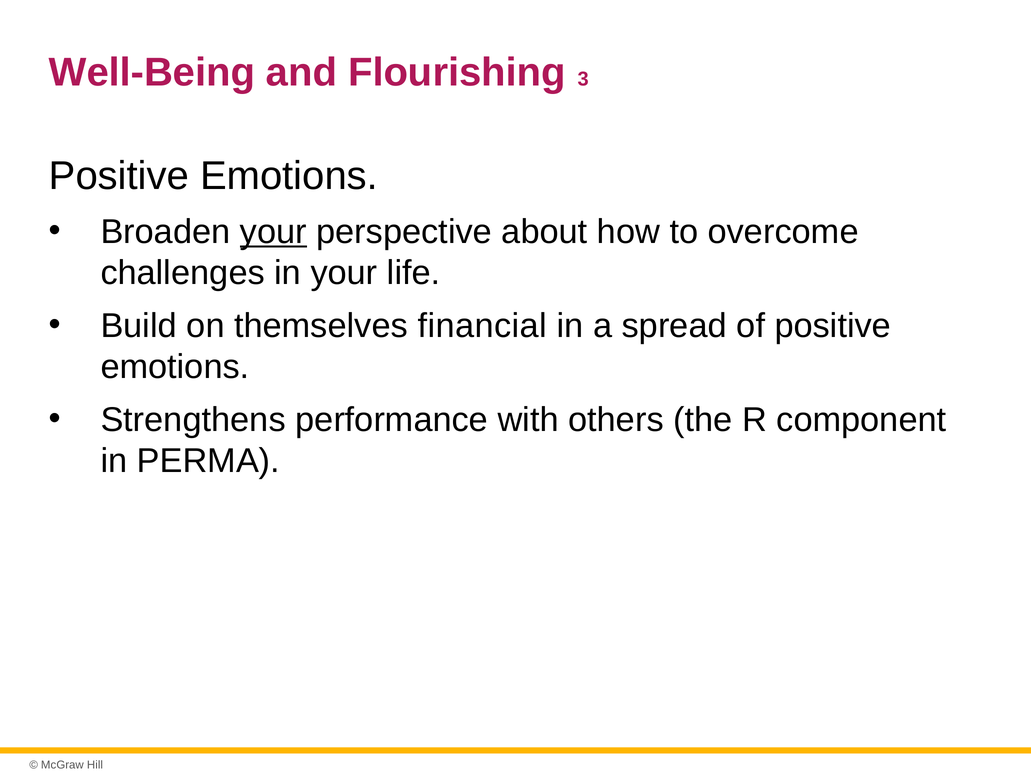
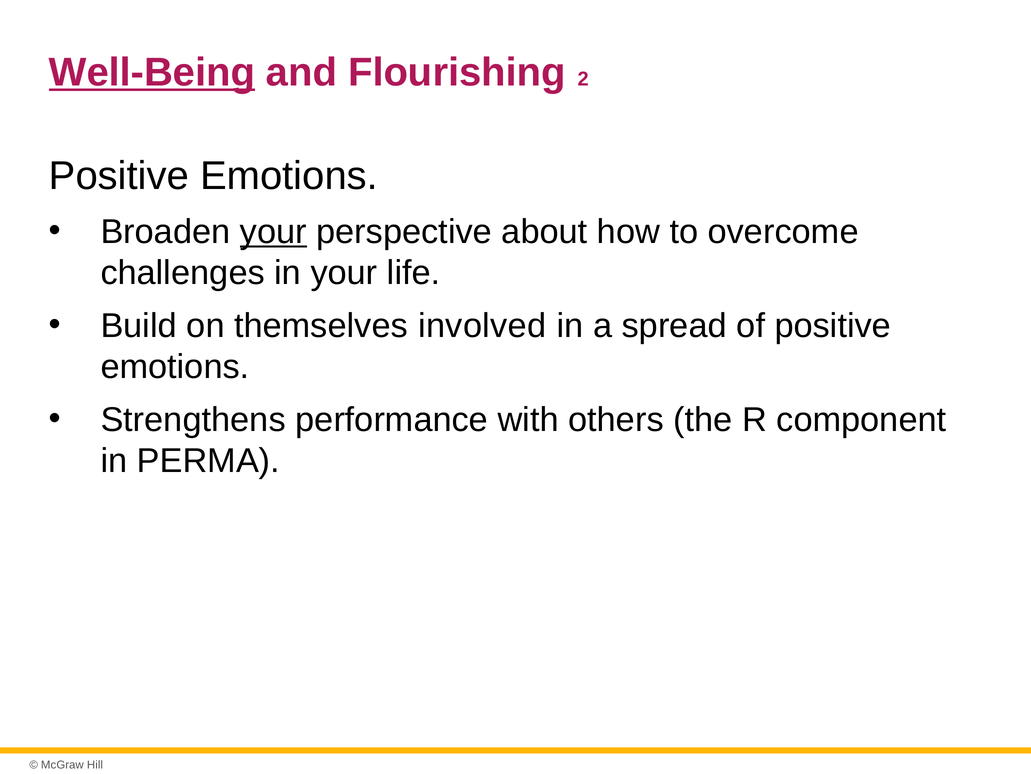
Well-Being underline: none -> present
3: 3 -> 2
financial: financial -> involved
